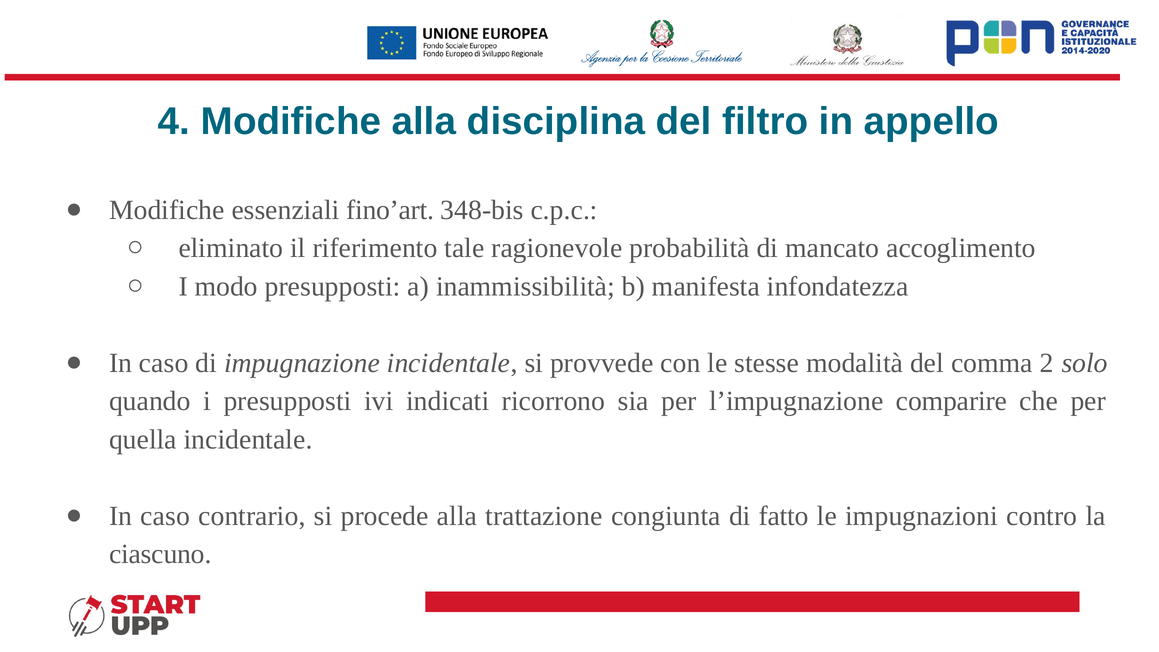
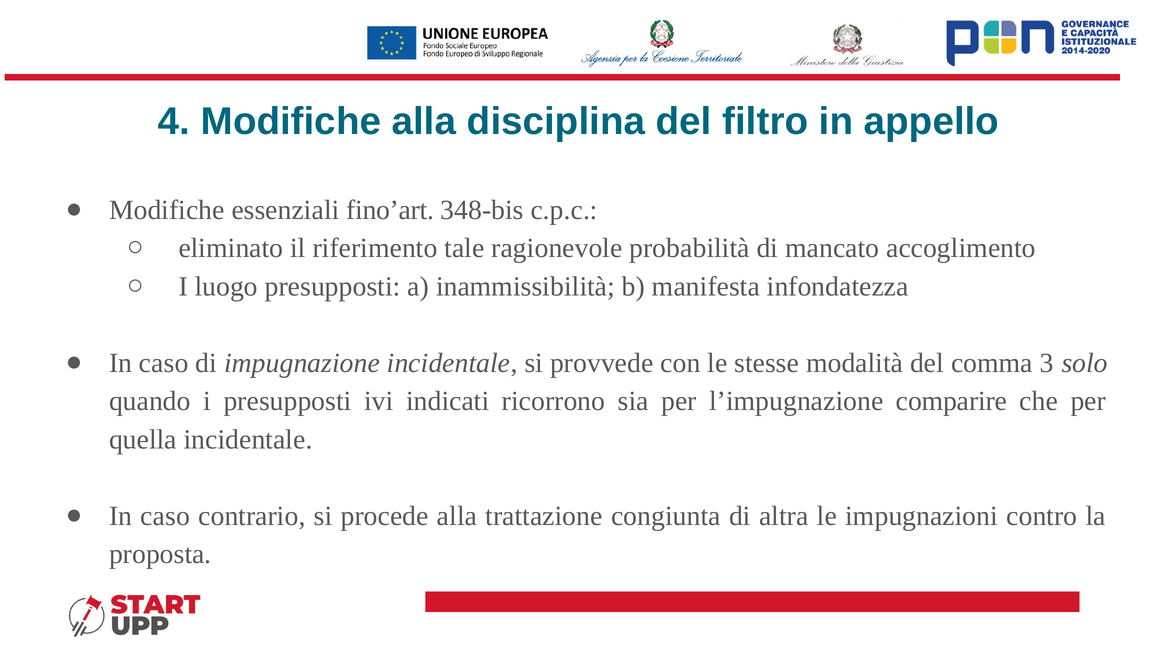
modo: modo -> luogo
2: 2 -> 3
fatto: fatto -> altra
ciascuno: ciascuno -> proposta
